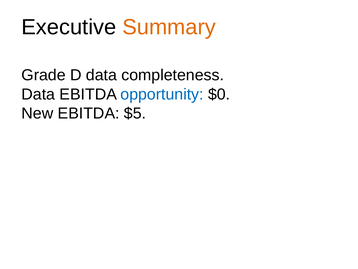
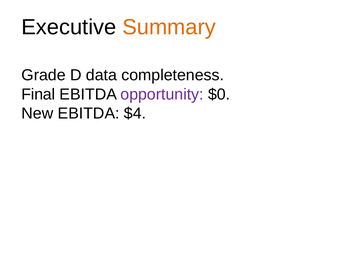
Data at (38, 94): Data -> Final
opportunity colour: blue -> purple
$5: $5 -> $4
